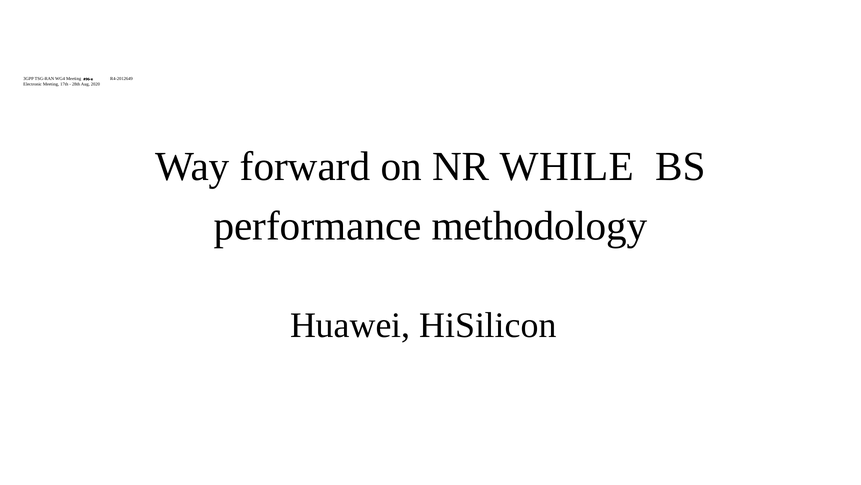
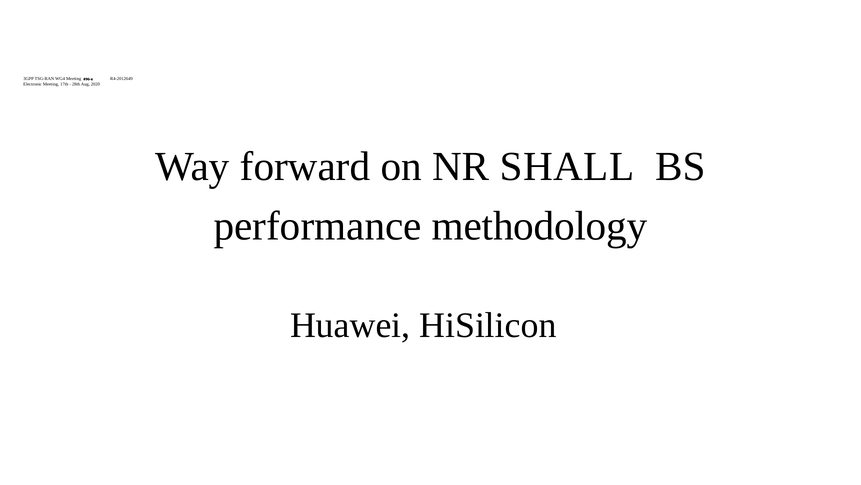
WHILE: WHILE -> SHALL
